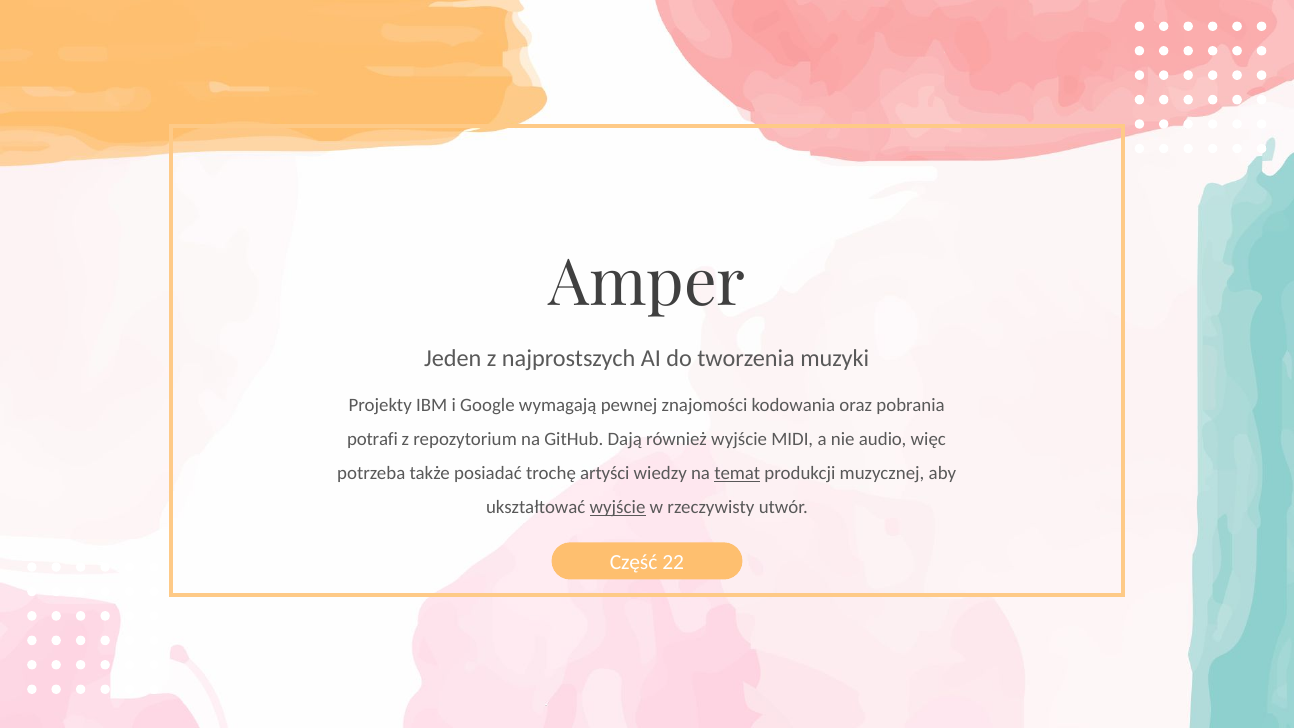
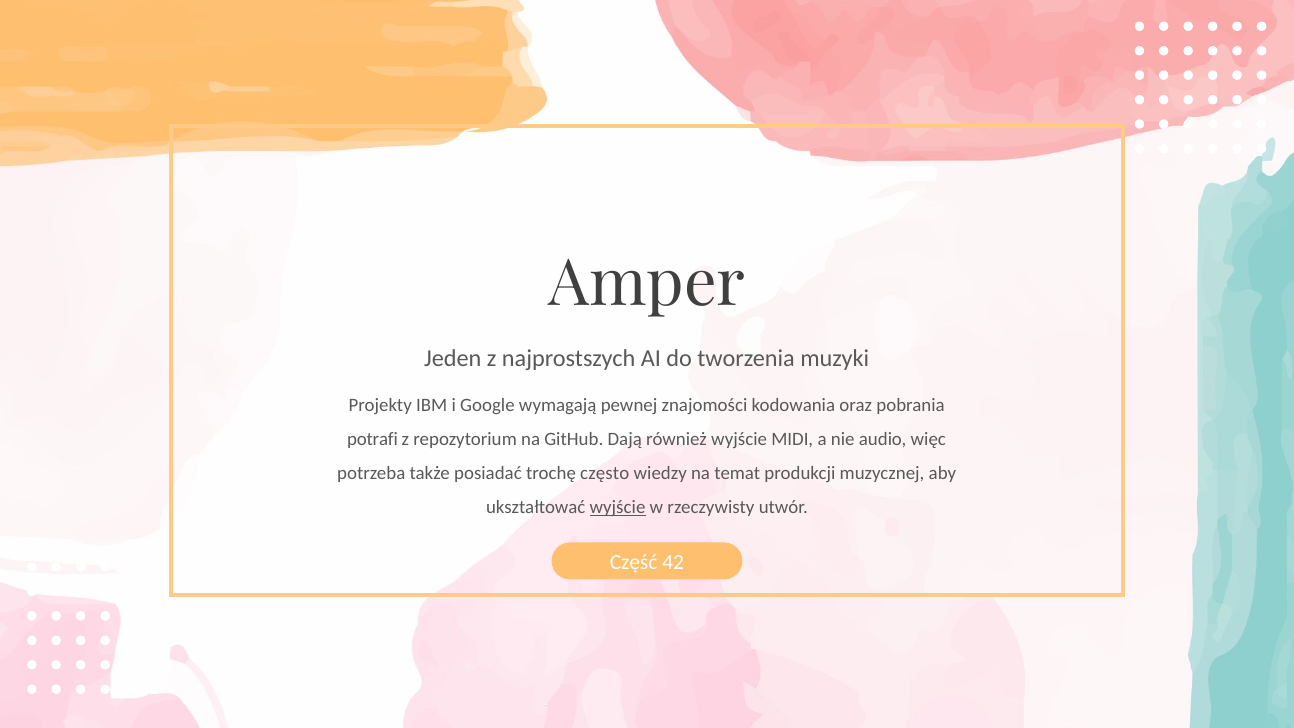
artyści: artyści -> często
temat underline: present -> none
22: 22 -> 42
